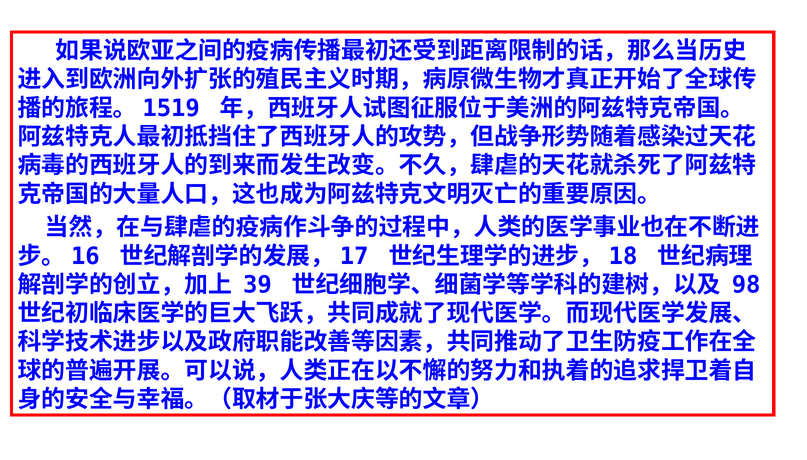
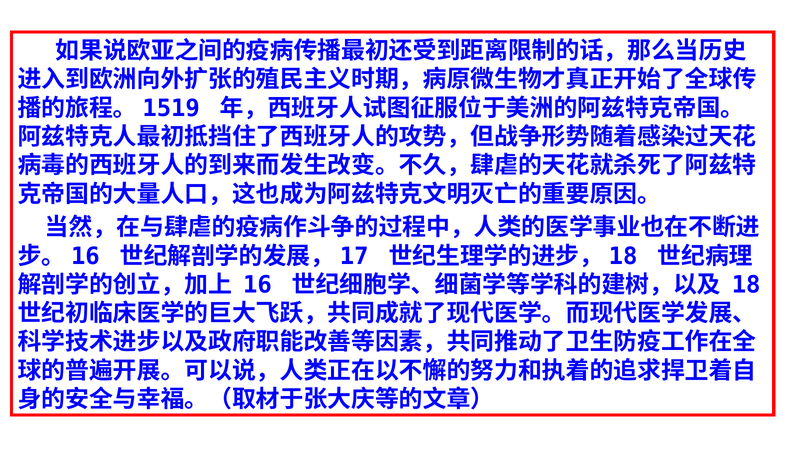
39: 39 -> 16
98: 98 -> 18
